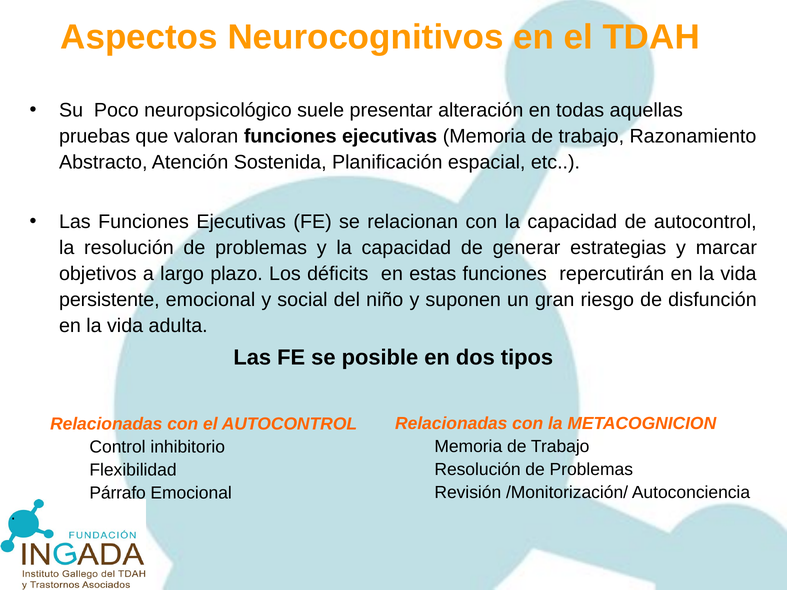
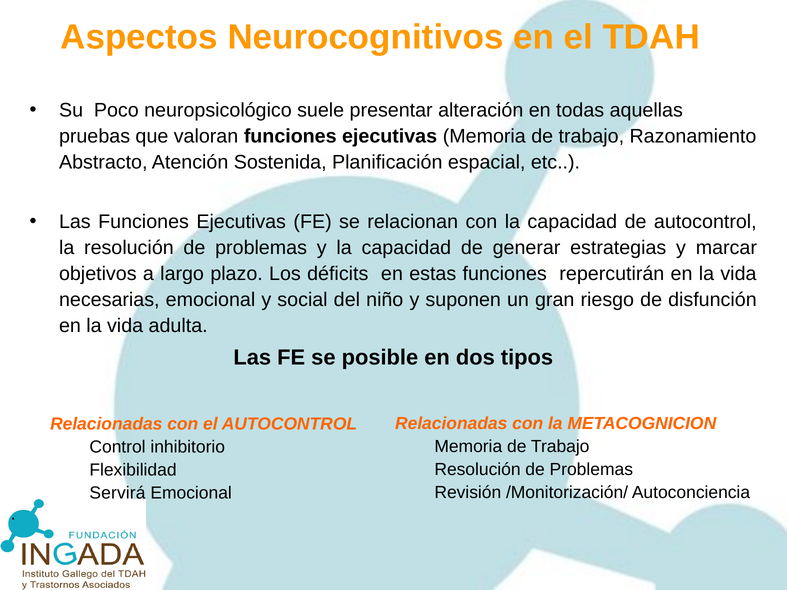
persistente: persistente -> necesarias
Párrafo: Párrafo -> Servirá
